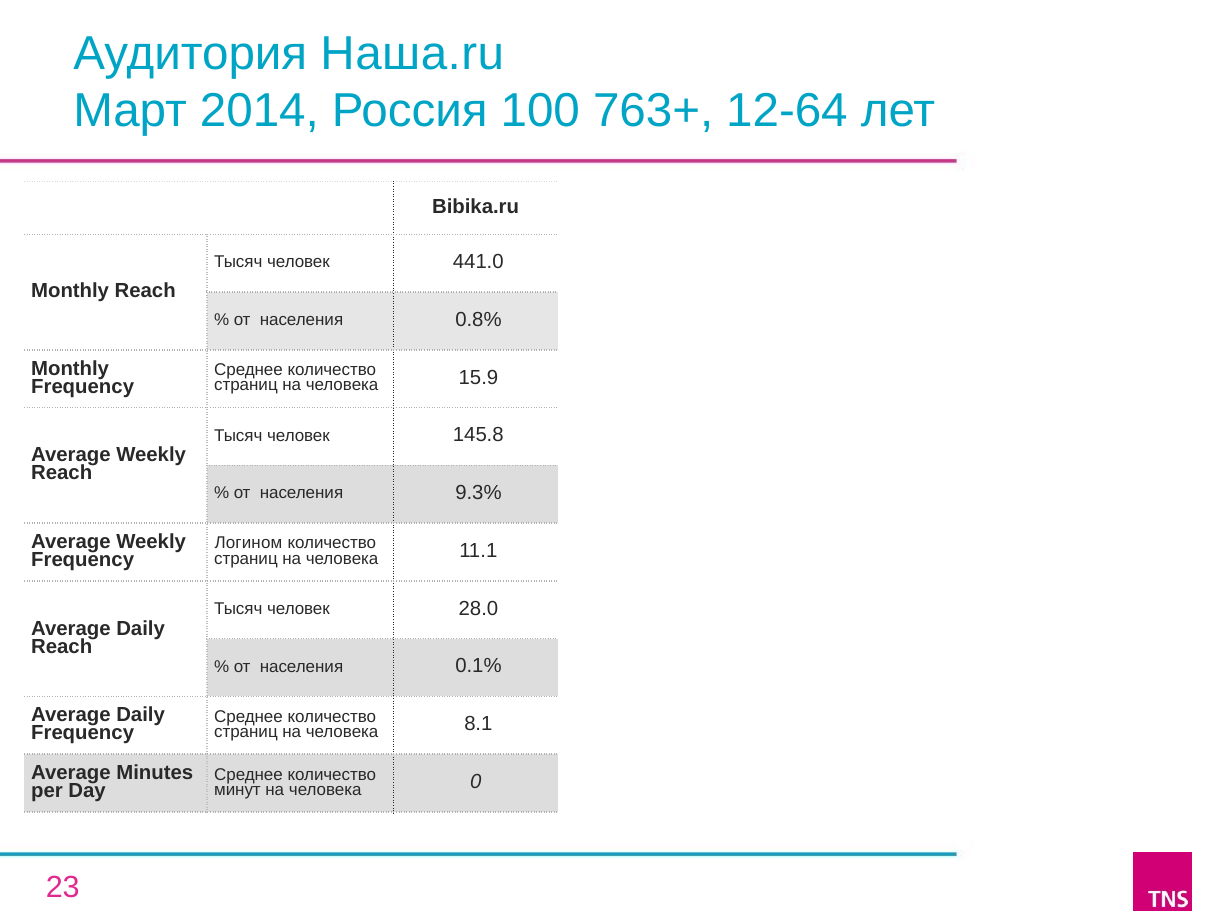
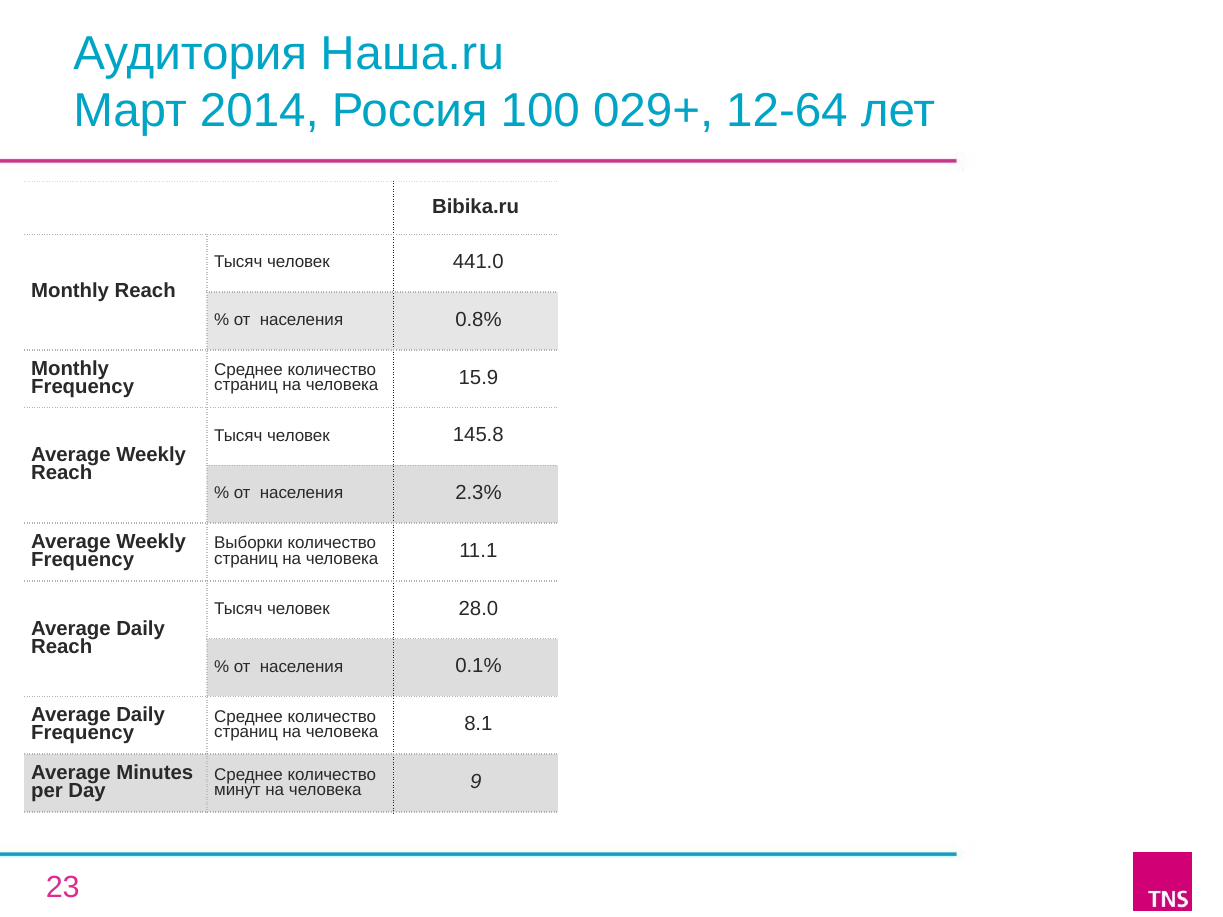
763+: 763+ -> 029+
9.3%: 9.3% -> 2.3%
Логином: Логином -> Выборки
0: 0 -> 9
